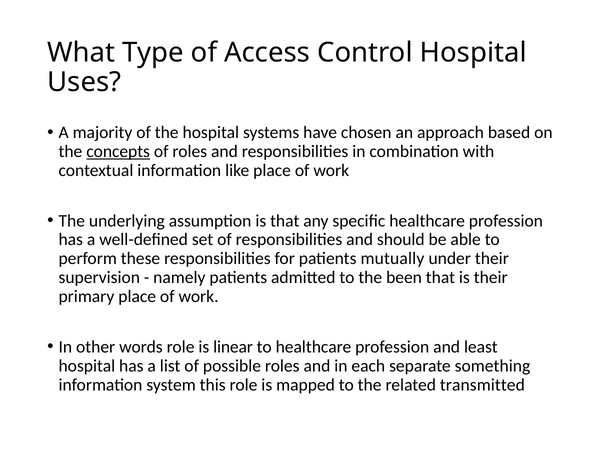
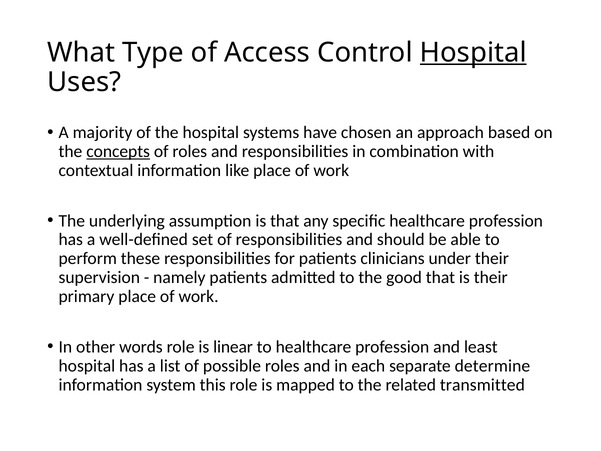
Hospital at (473, 53) underline: none -> present
mutually: mutually -> clinicians
been: been -> good
something: something -> determine
